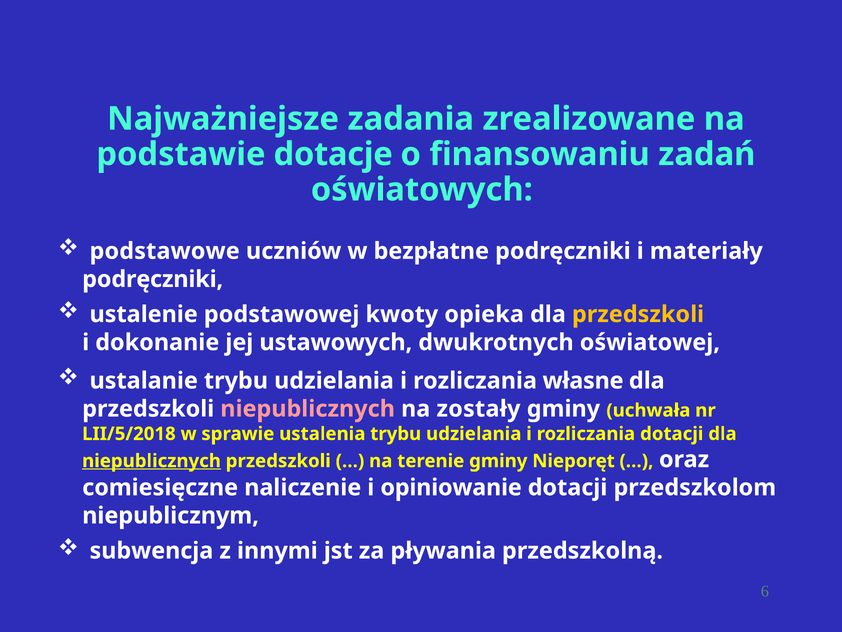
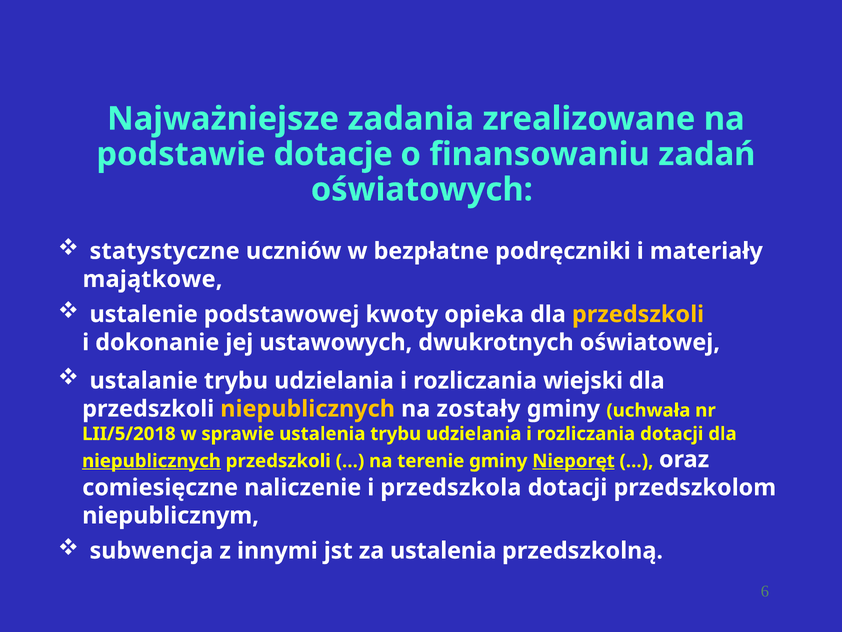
podstawowe: podstawowe -> statystyczne
podręczniki at (153, 279): podręczniki -> majątkowe
własne: własne -> wiejski
niepublicznych at (308, 409) colour: pink -> yellow
Nieporęt underline: none -> present
opiniowanie: opiniowanie -> przedszkola
za pływania: pływania -> ustalenia
